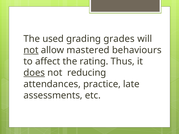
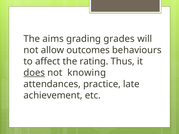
used: used -> aims
not at (31, 50) underline: present -> none
mastered: mastered -> outcomes
reducing: reducing -> knowing
assessments: assessments -> achievement
